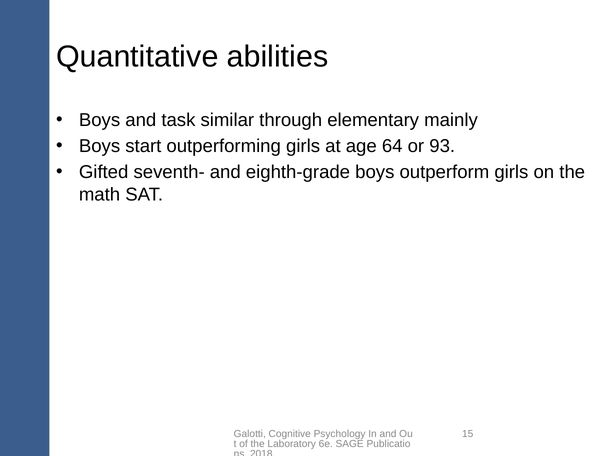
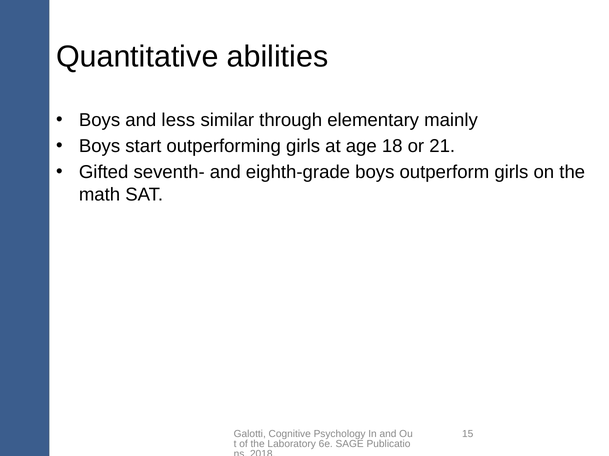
task: task -> less
64: 64 -> 18
93: 93 -> 21
